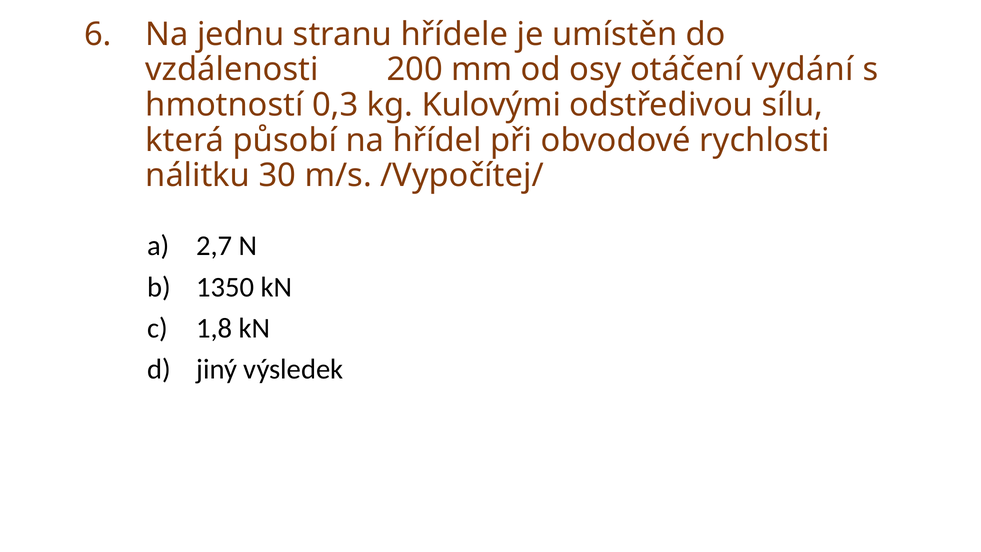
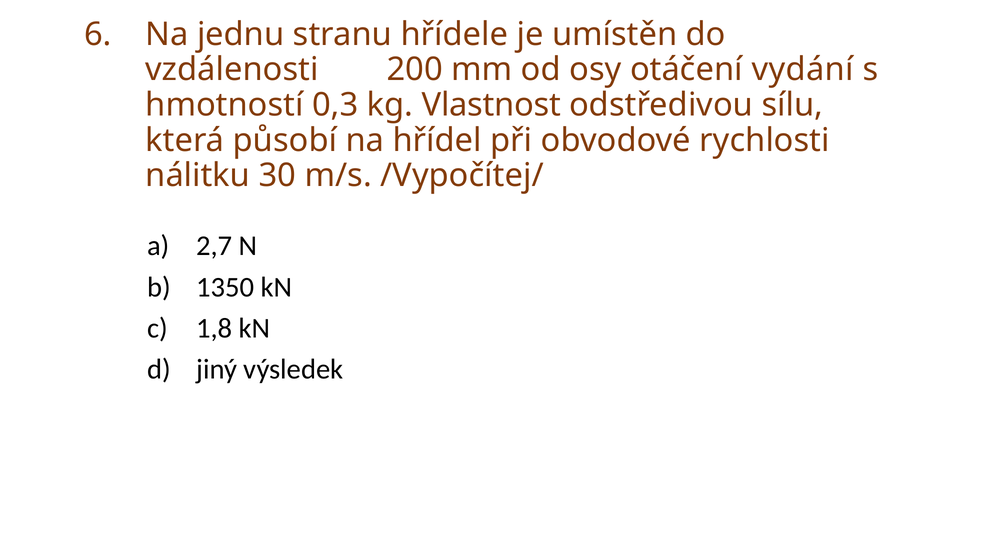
Kulovými: Kulovými -> Vlastnost
